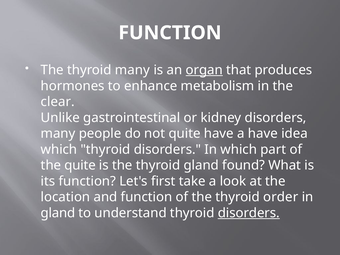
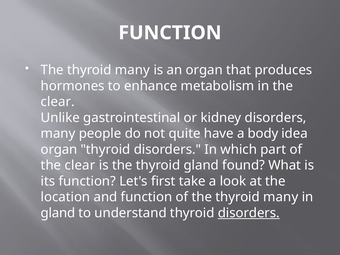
organ at (204, 70) underline: present -> none
a have: have -> body
which at (59, 149): which -> organ
quite at (80, 165): quite -> clear
of the thyroid order: order -> many
